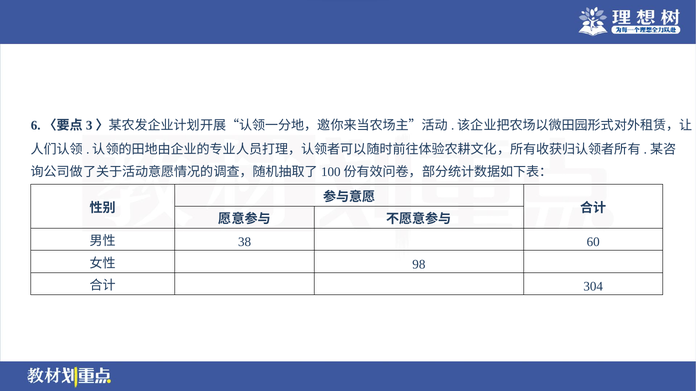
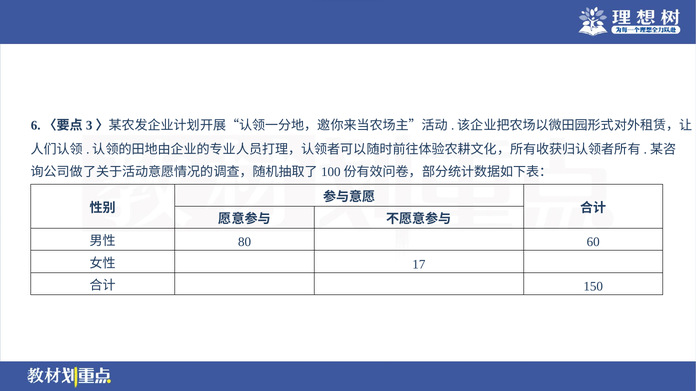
38: 38 -> 80
98: 98 -> 17
304: 304 -> 150
